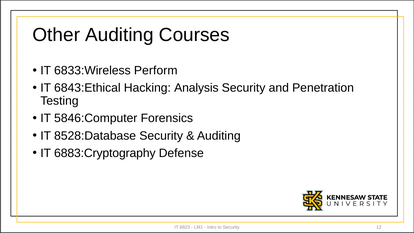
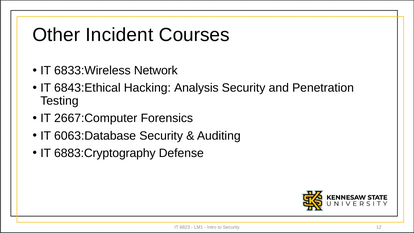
Other Auditing: Auditing -> Incident
Perform: Perform -> Network
5846:Computer: 5846:Computer -> 2667:Computer
8528:Database: 8528:Database -> 6063:Database
